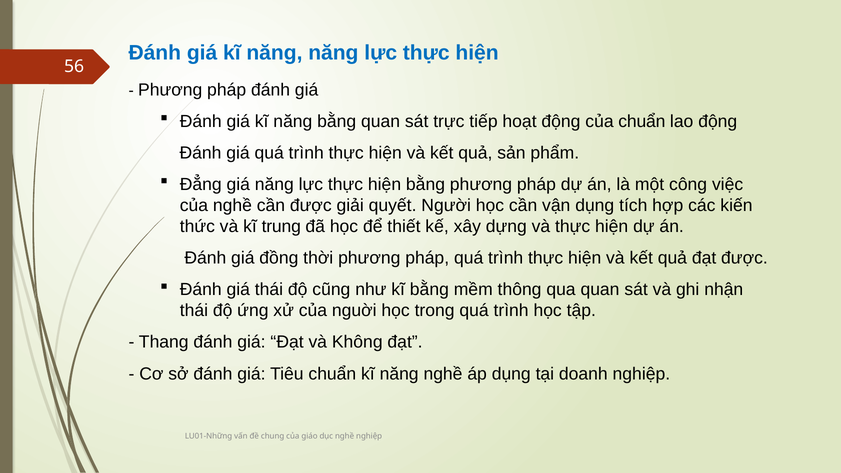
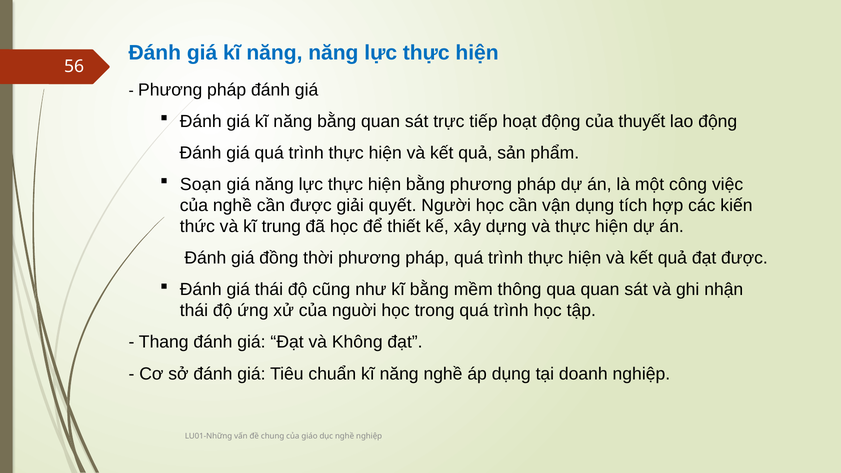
của chuẩn: chuẩn -> thuyết
Đẳng: Đẳng -> Soạn
